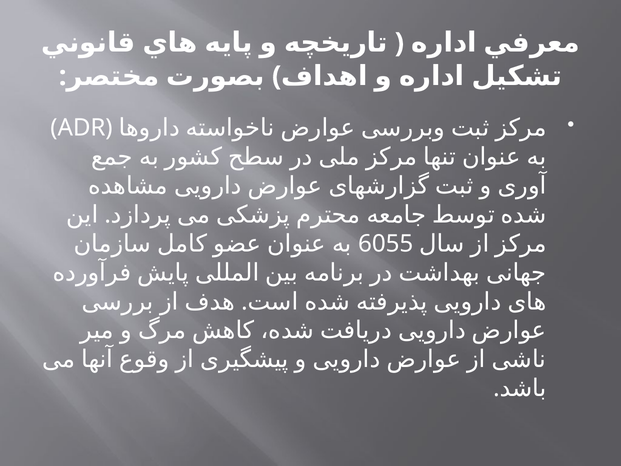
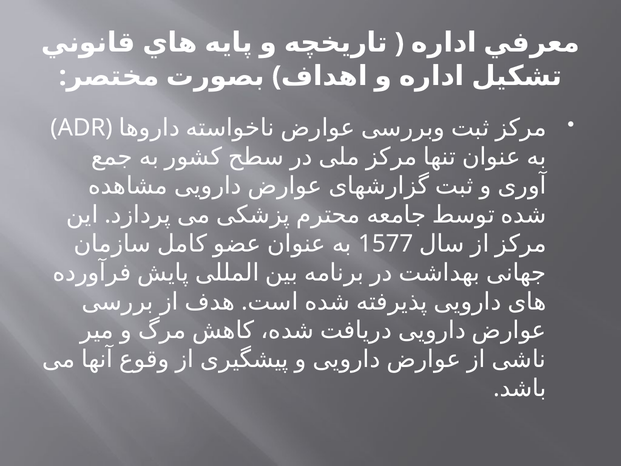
6055: 6055 -> 1577
